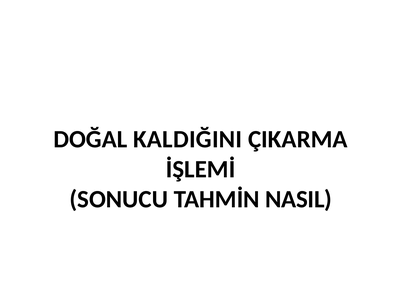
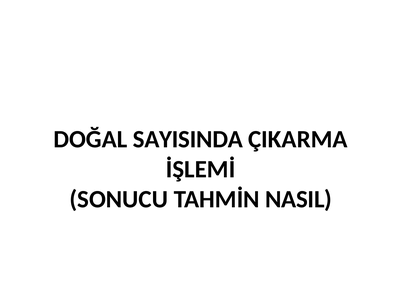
KALDIĞINI: KALDIĞINI -> SAYISINDA
